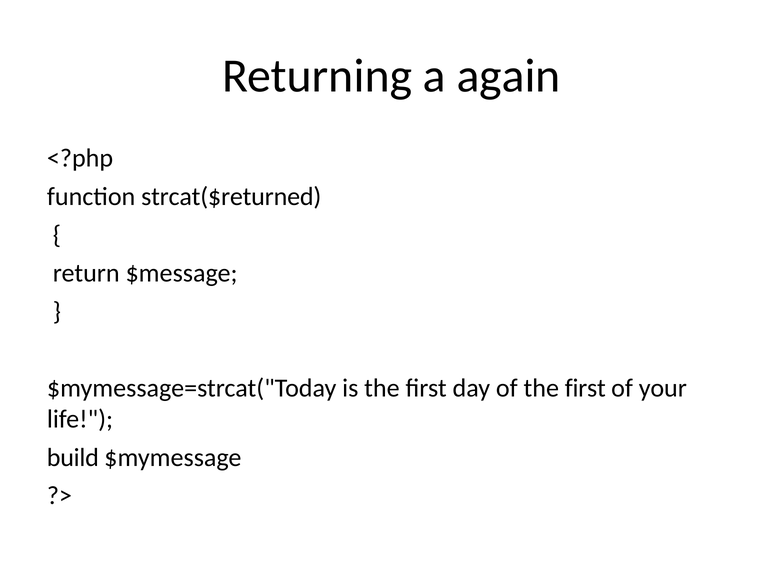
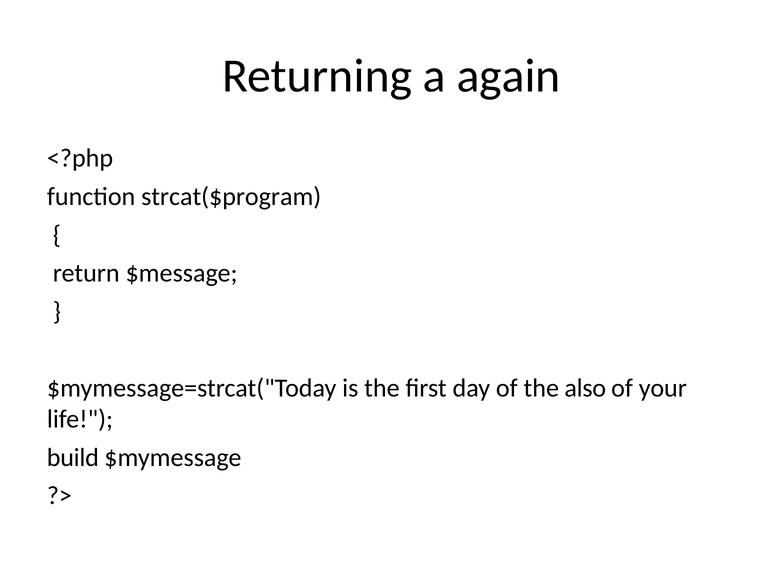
strcat($returned: strcat($returned -> strcat($program
of the first: first -> also
